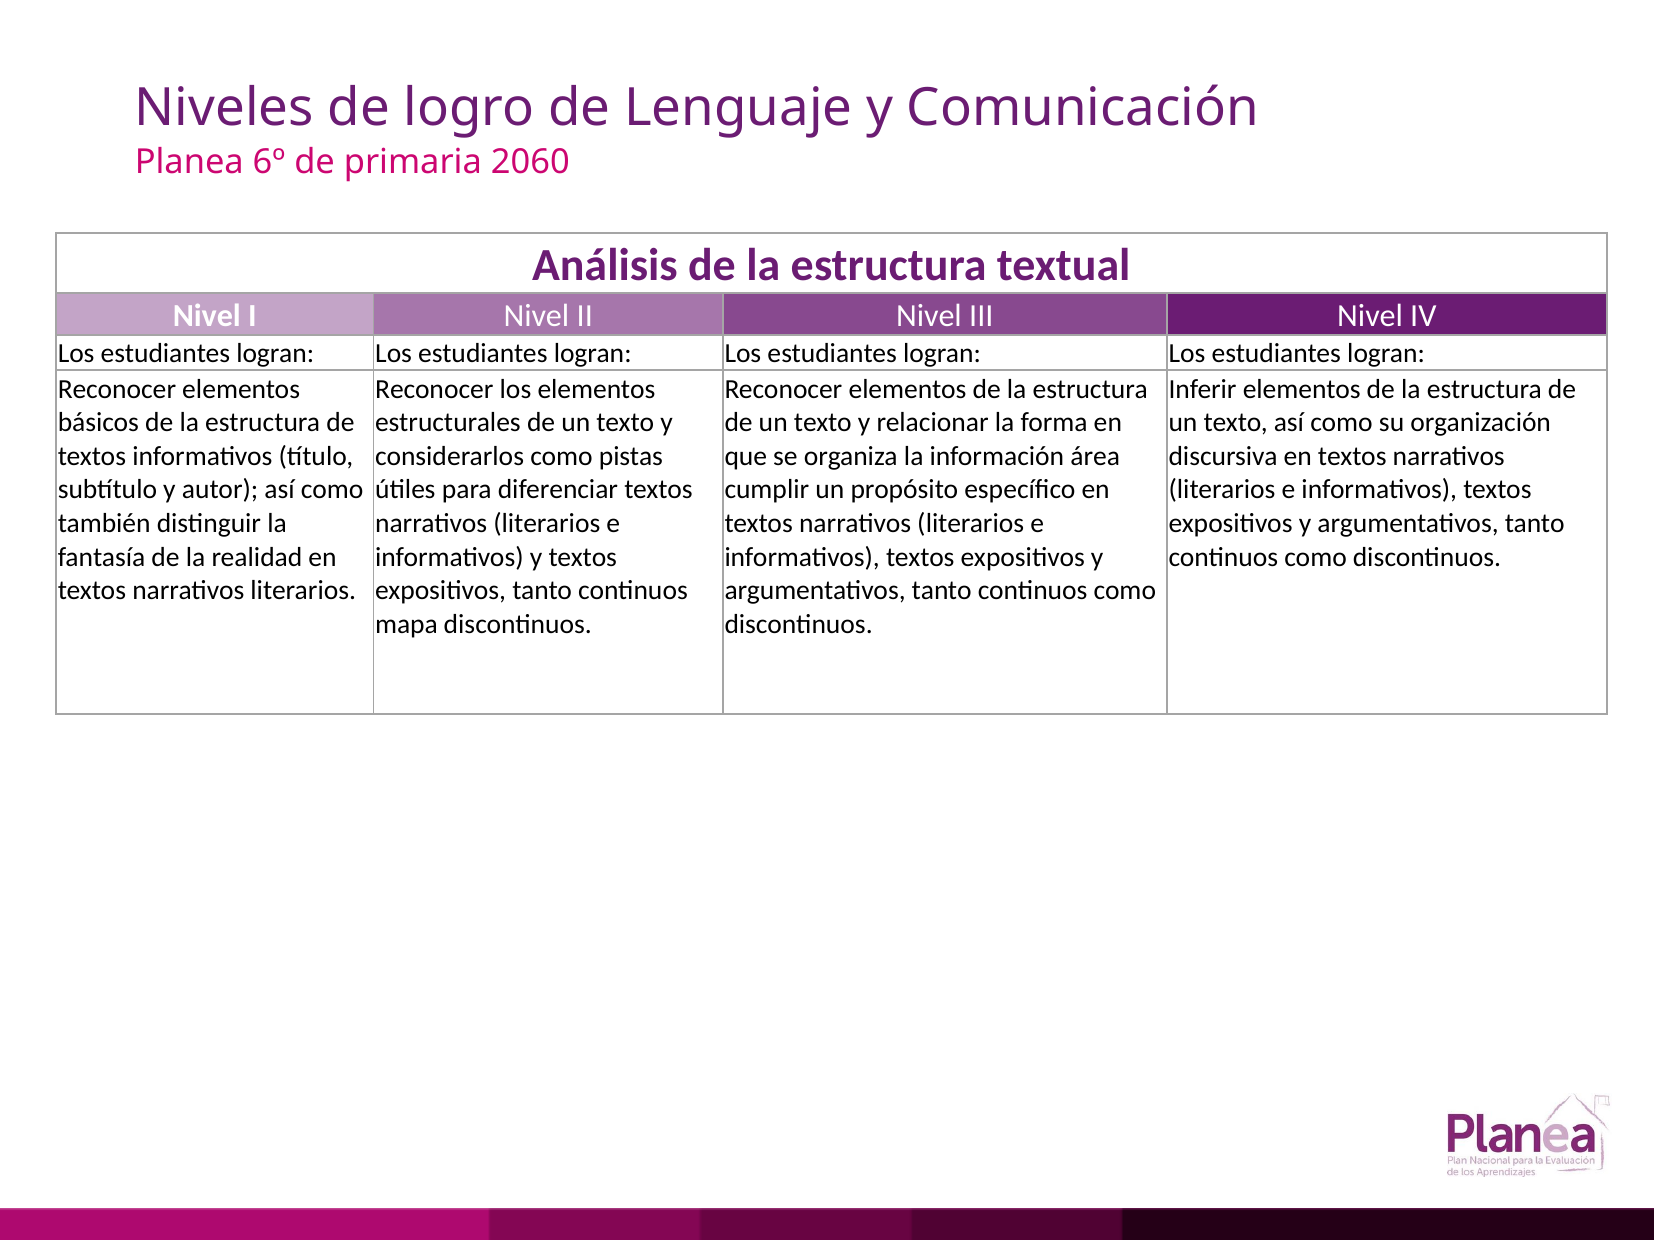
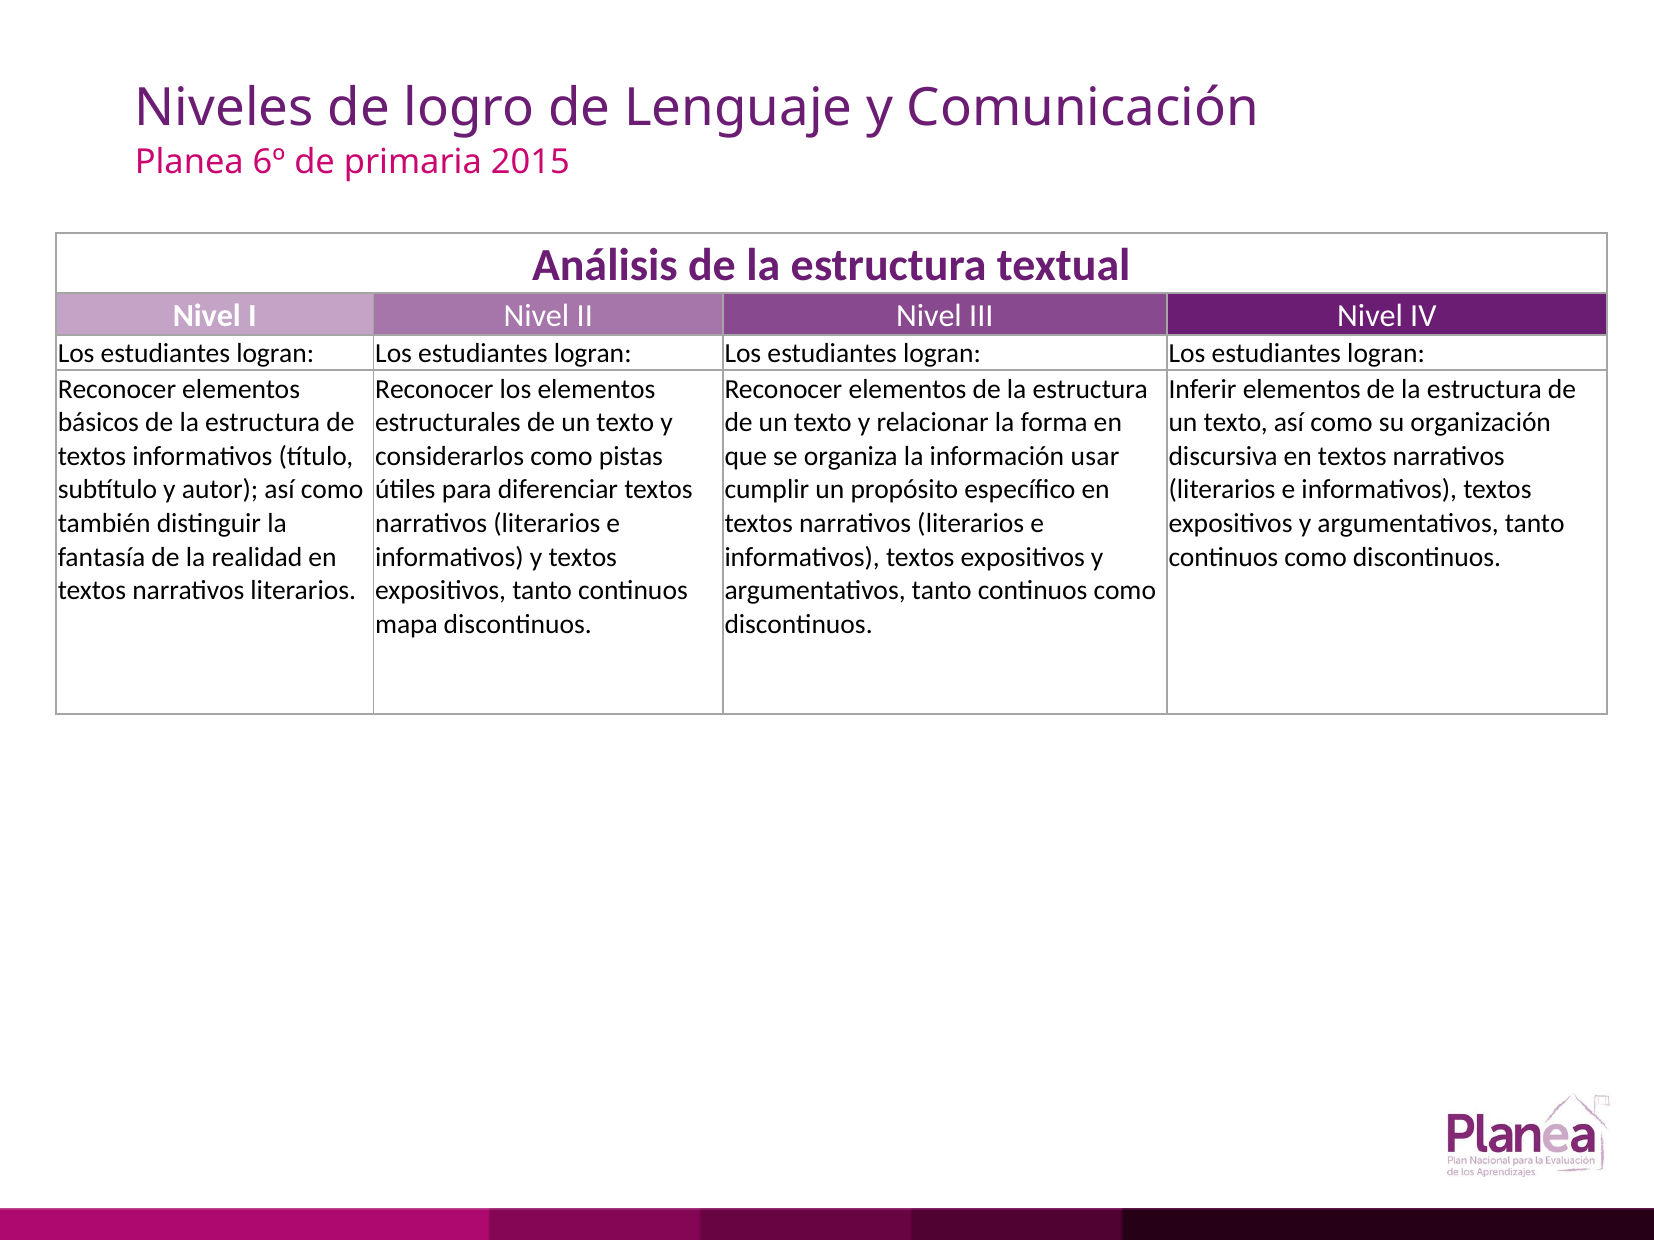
2060: 2060 -> 2015
área: área -> usar
